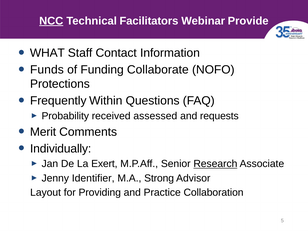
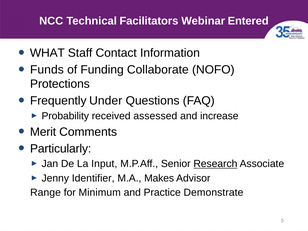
NCC underline: present -> none
Provide: Provide -> Entered
Within: Within -> Under
requests: requests -> increase
Individually: Individually -> Particularly
Exert: Exert -> Input
Strong: Strong -> Makes
Layout: Layout -> Range
Providing: Providing -> Minimum
Collaboration: Collaboration -> Demonstrate
